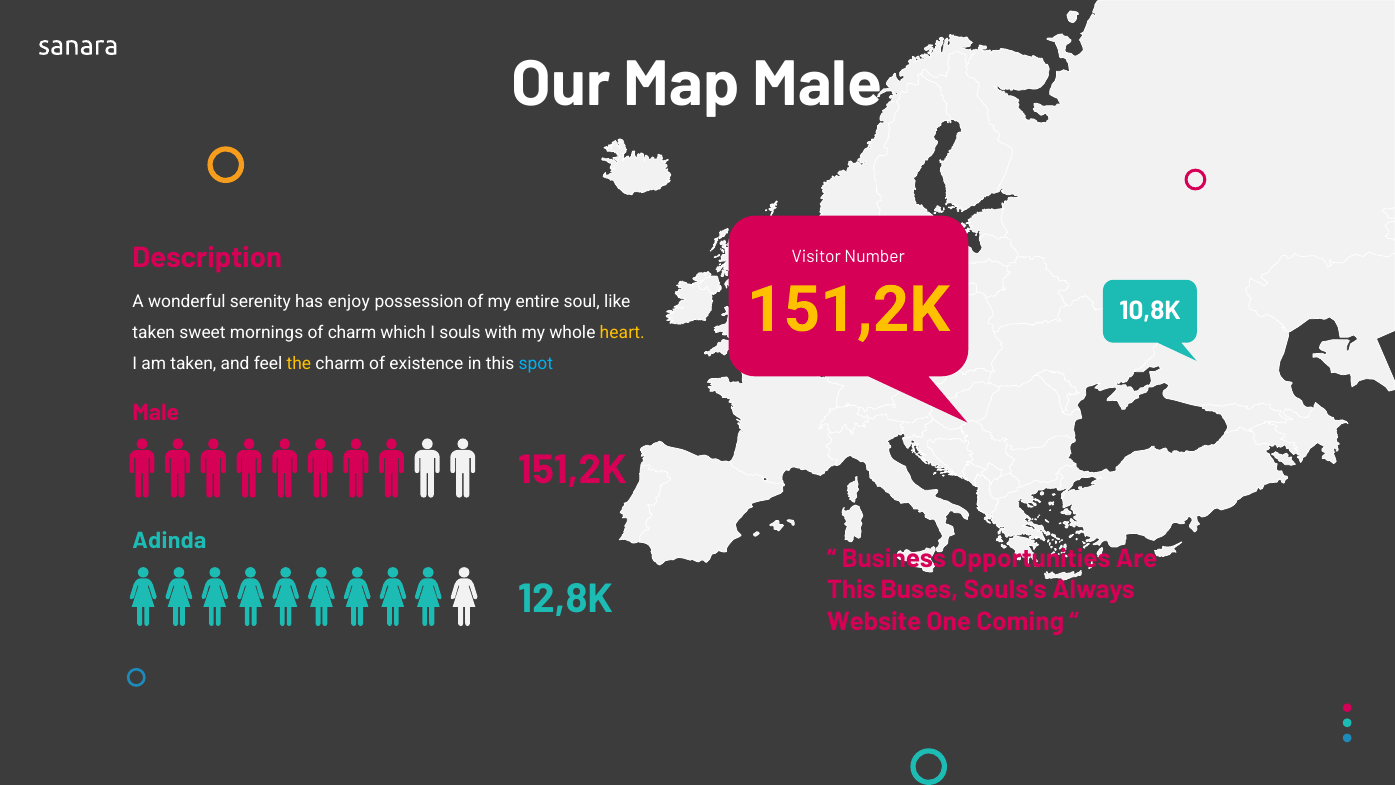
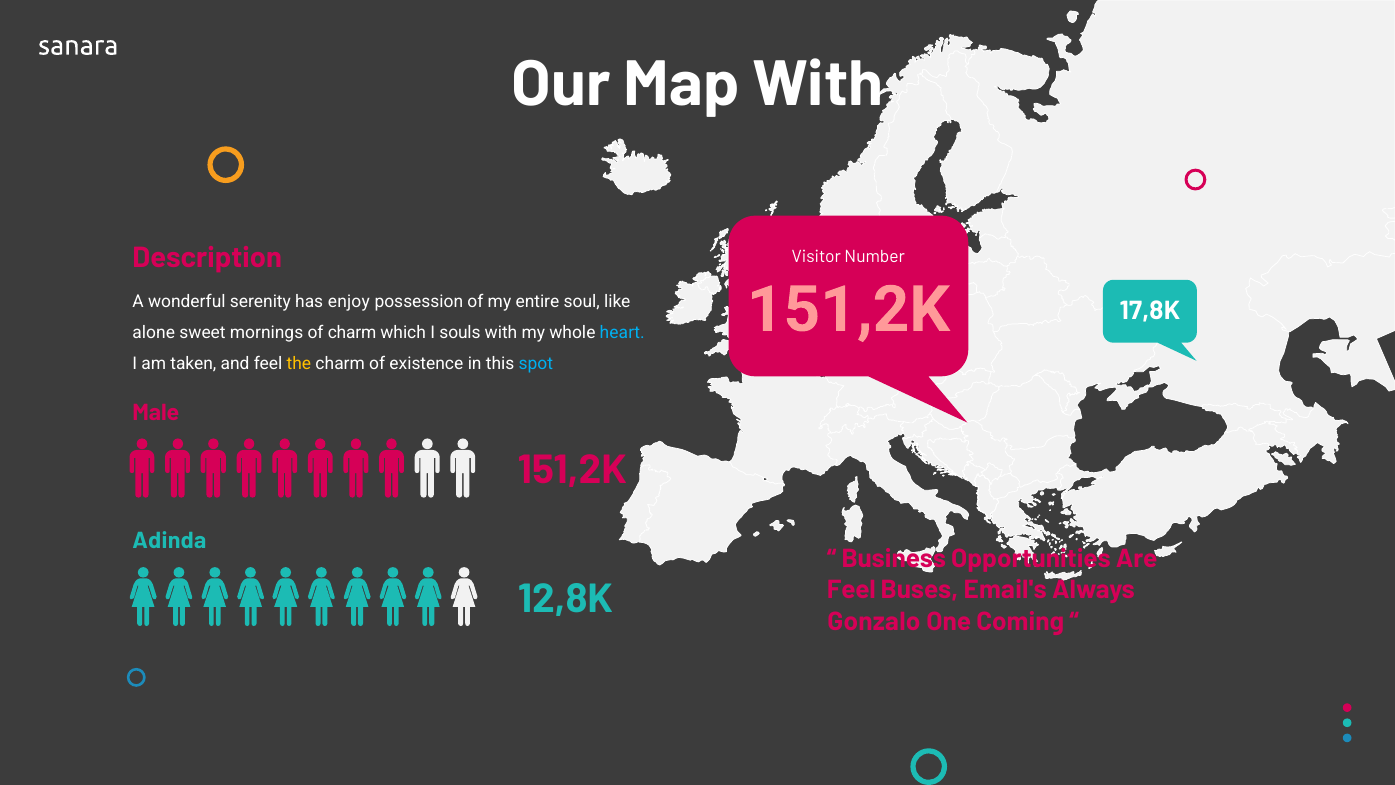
Map Male: Male -> With
151,2K at (848, 310) colour: yellow -> pink
10,8K: 10,8K -> 17,8K
taken at (154, 333): taken -> alone
heart colour: yellow -> light blue
This at (851, 590): This -> Feel
Souls's: Souls's -> Email's
Website: Website -> Gonzalo
